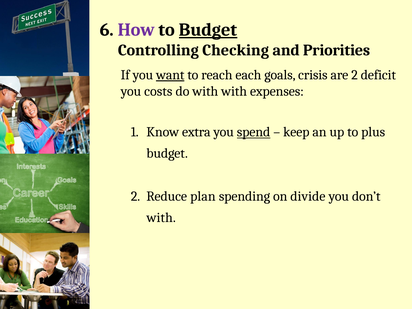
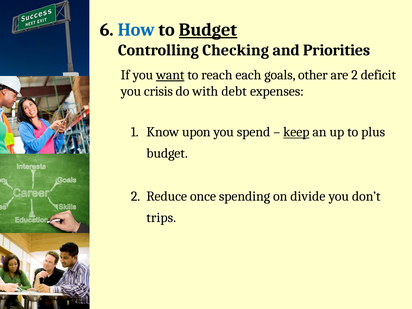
How colour: purple -> blue
crisis: crisis -> other
costs: costs -> crisis
with with: with -> debt
extra: extra -> upon
spend underline: present -> none
keep underline: none -> present
plan: plan -> once
with at (161, 218): with -> trips
